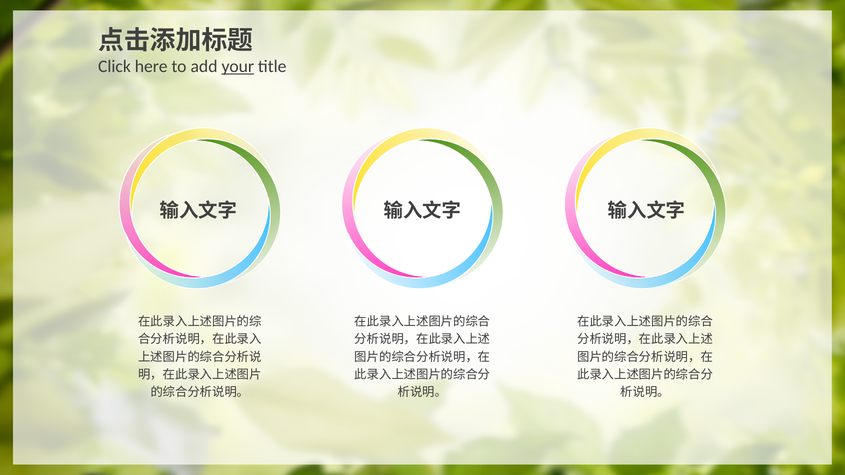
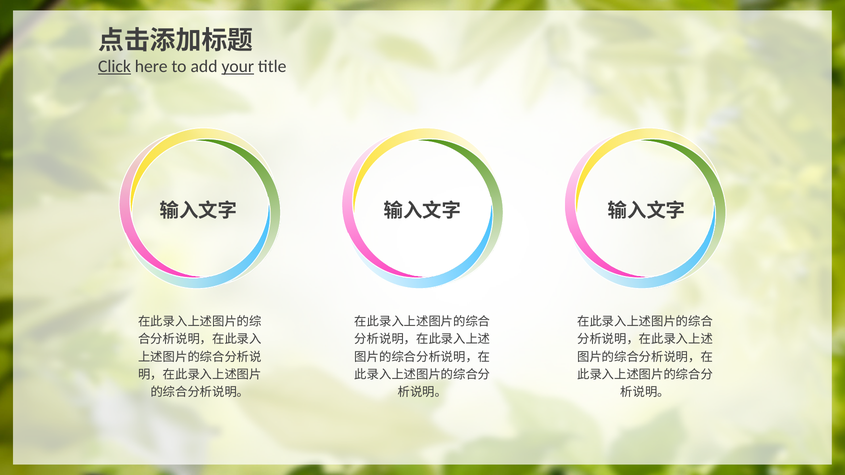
Click underline: none -> present
